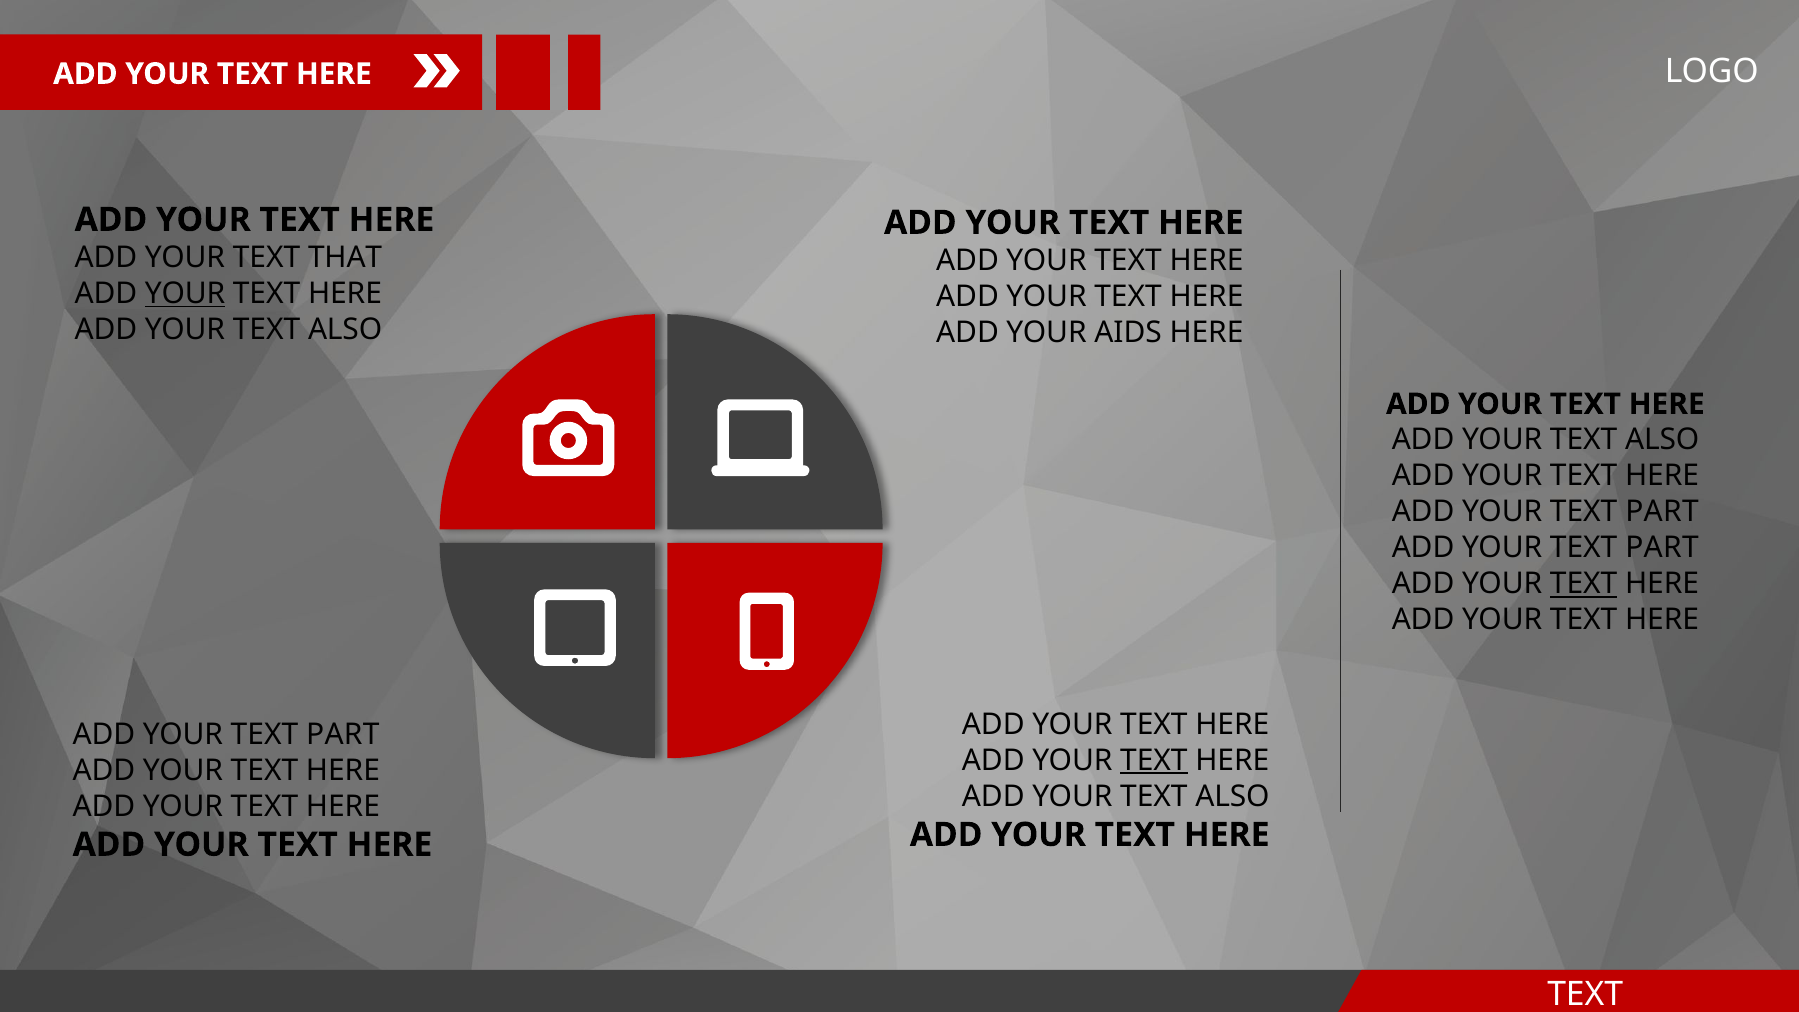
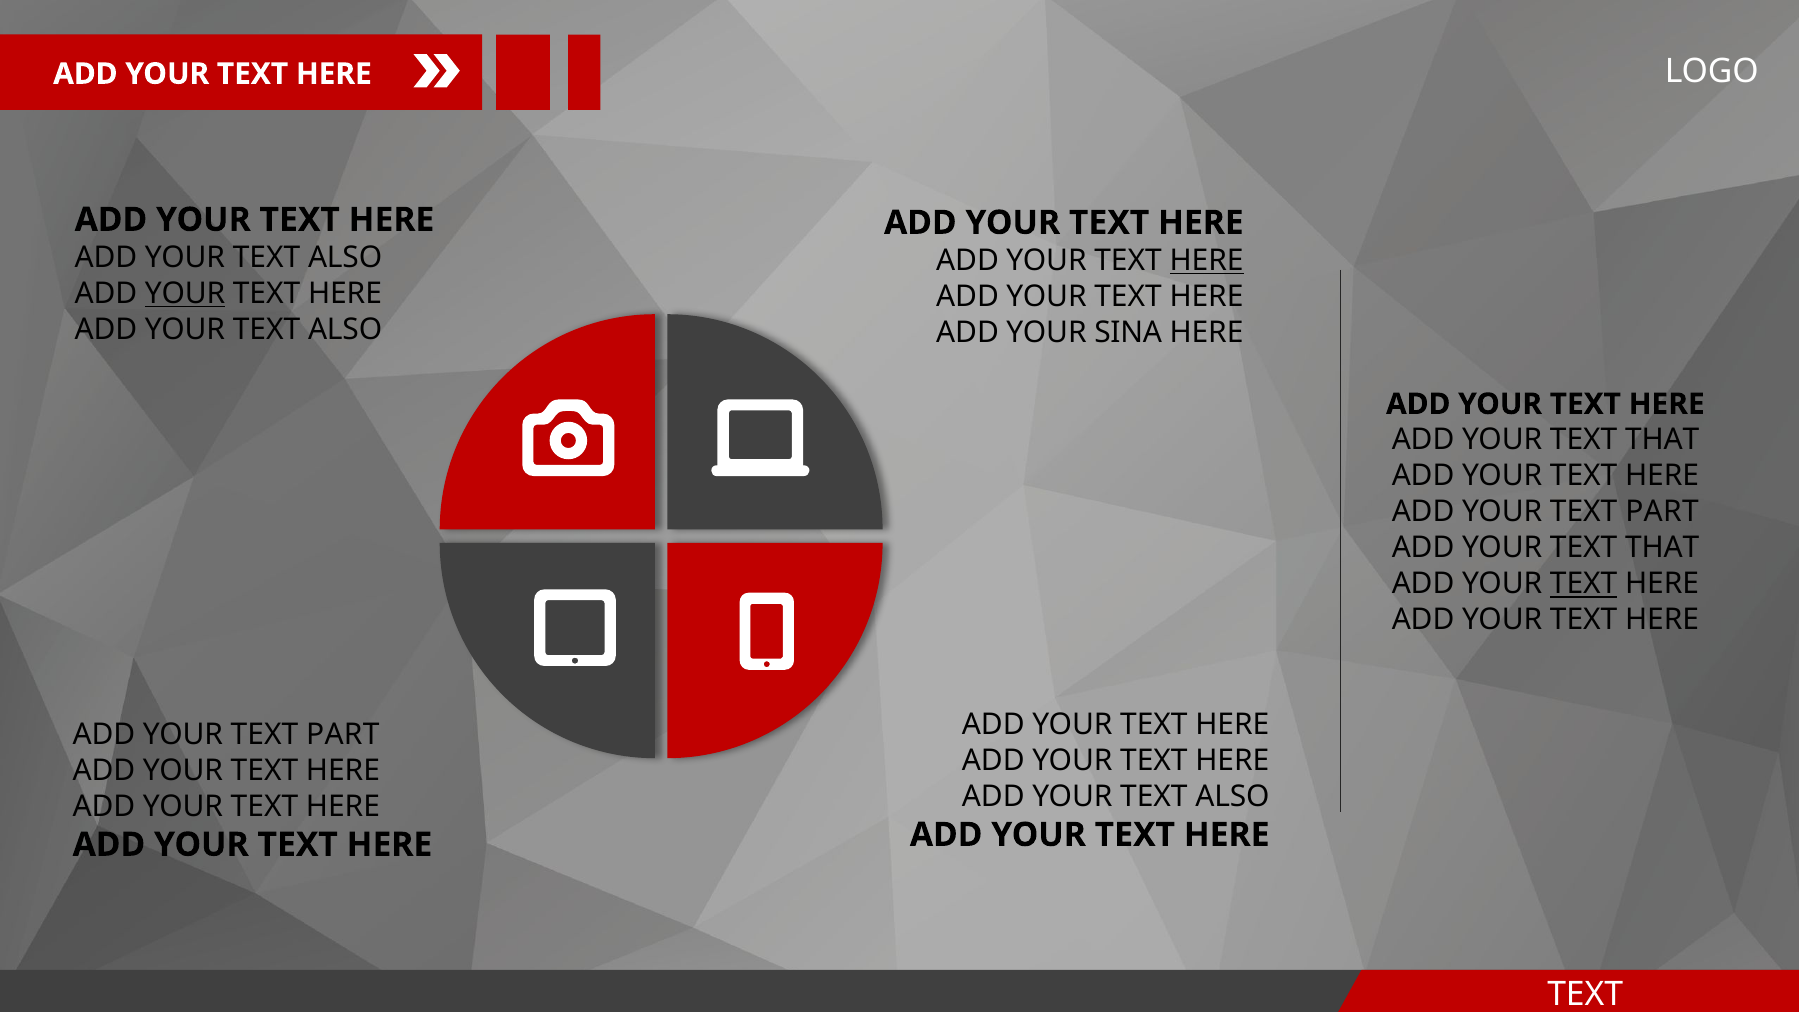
THAT at (345, 258): THAT -> ALSO
HERE at (1207, 261) underline: none -> present
AIDS: AIDS -> SINA
ALSO at (1662, 440): ALSO -> THAT
PART at (1662, 548): PART -> THAT
TEXT at (1154, 760) underline: present -> none
